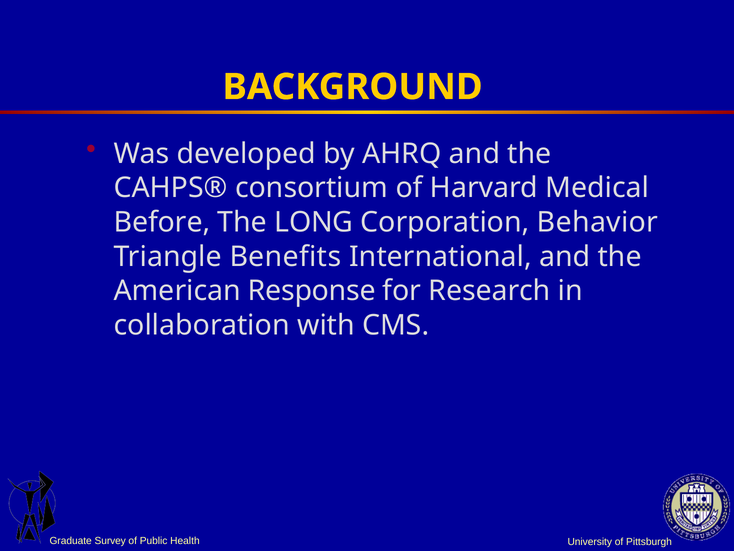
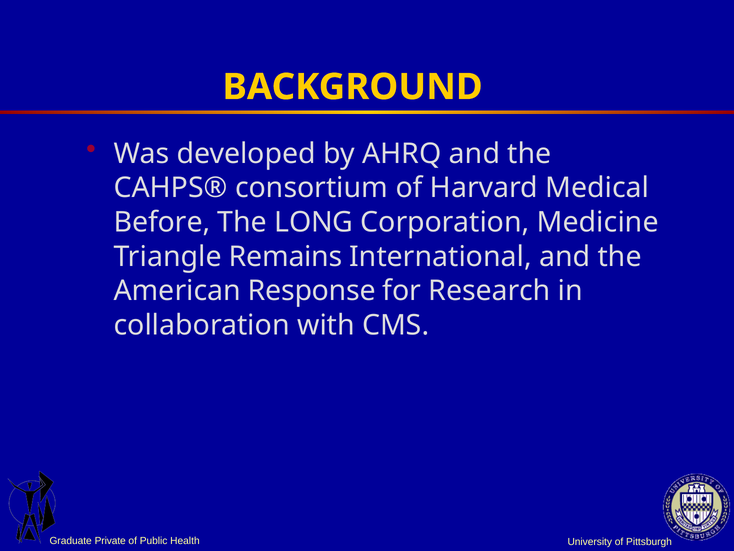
Behavior: Behavior -> Medicine
Benefits: Benefits -> Remains
Survey: Survey -> Private
